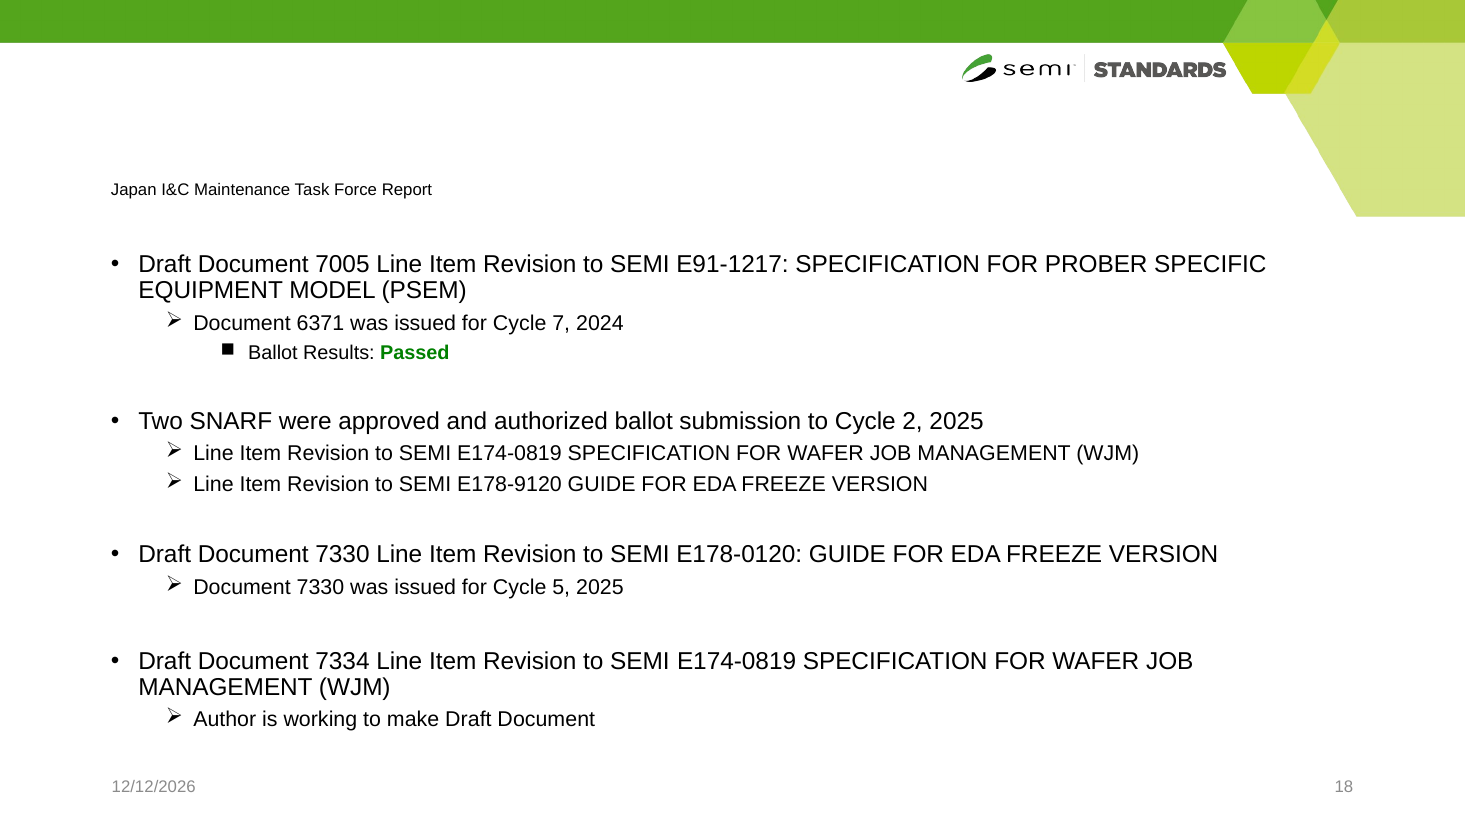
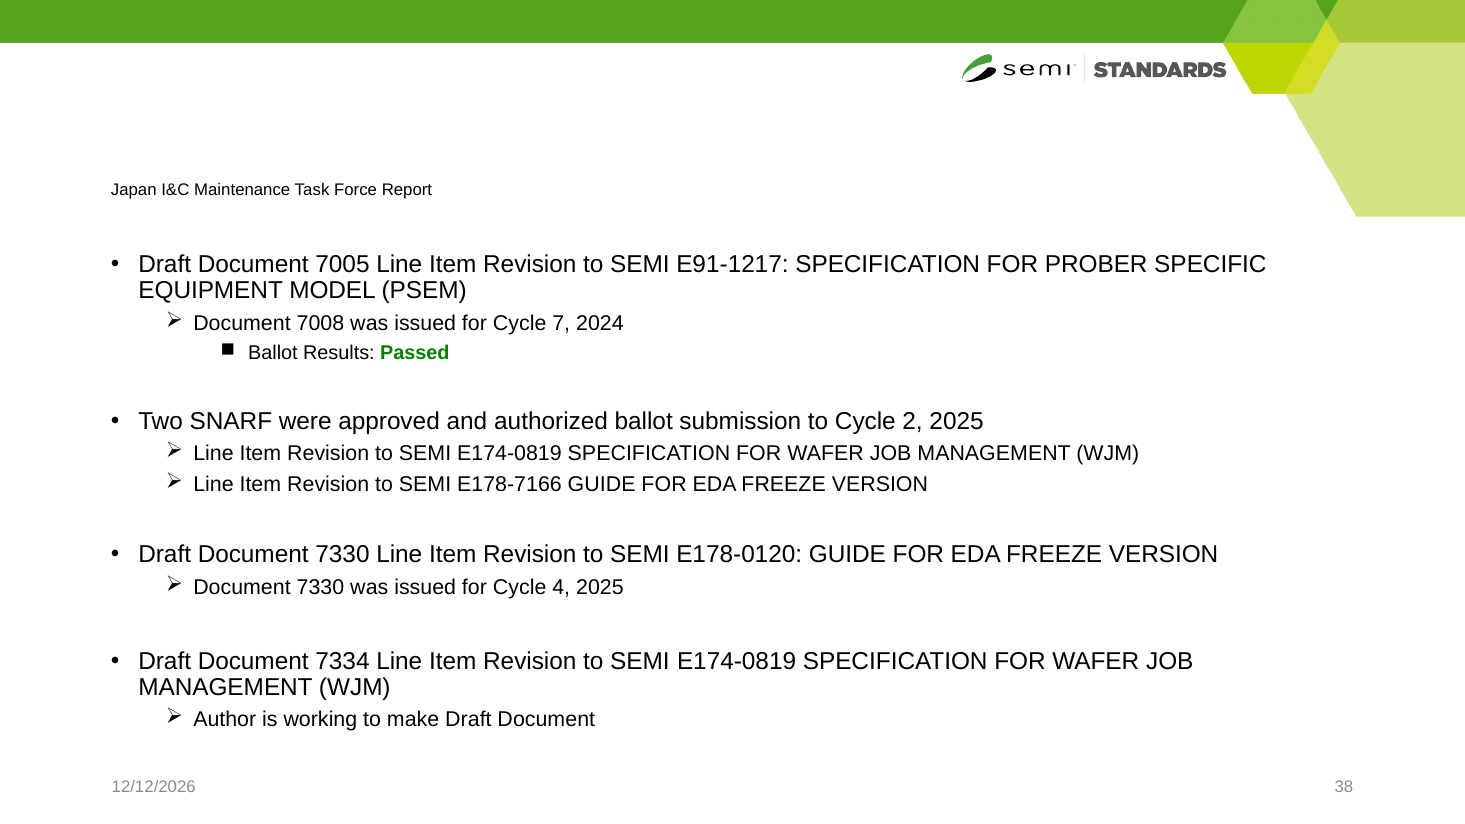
6371: 6371 -> 7008
E178-9120: E178-9120 -> E178-7166
5: 5 -> 4
18: 18 -> 38
